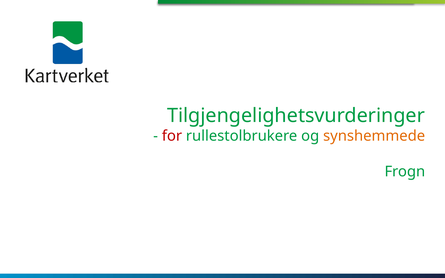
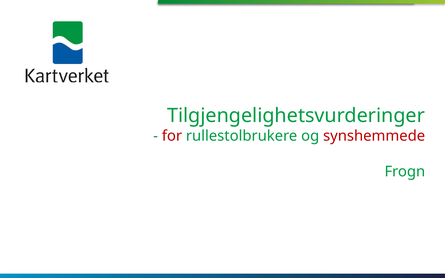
synshemmede colour: orange -> red
